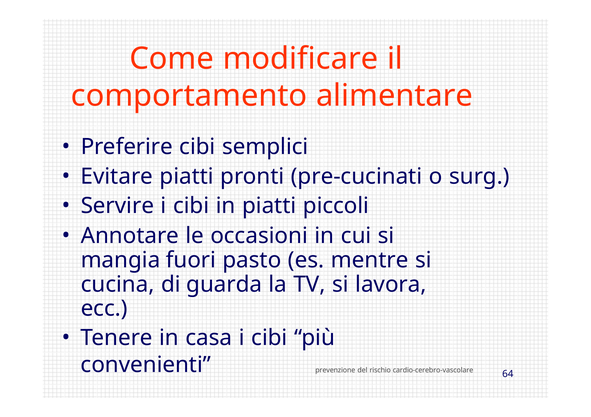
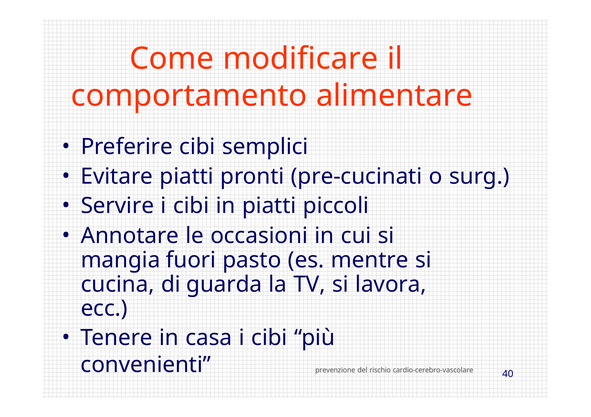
64: 64 -> 40
